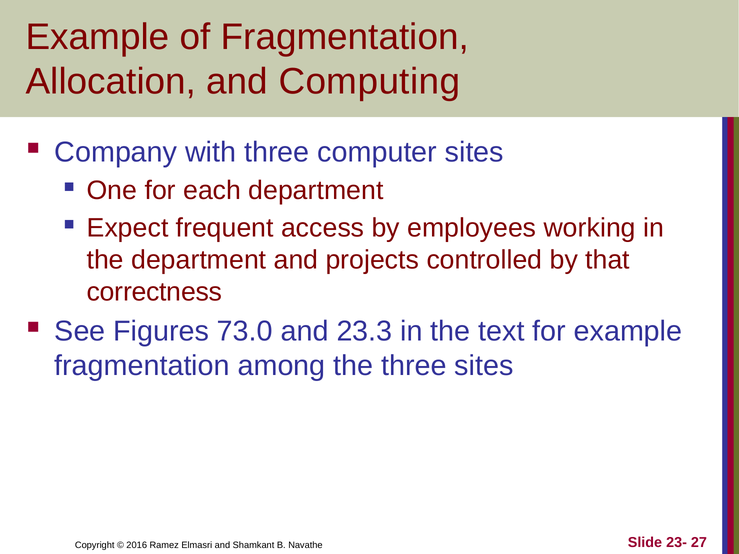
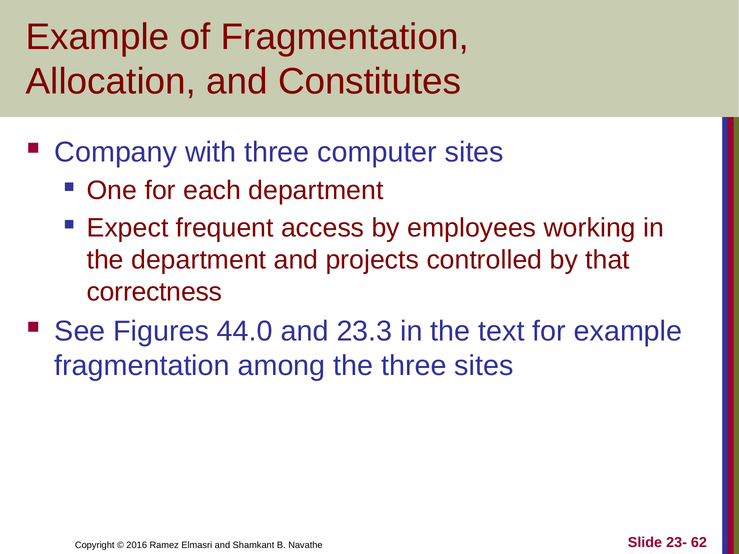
Computing: Computing -> Constitutes
73.0: 73.0 -> 44.0
27: 27 -> 62
